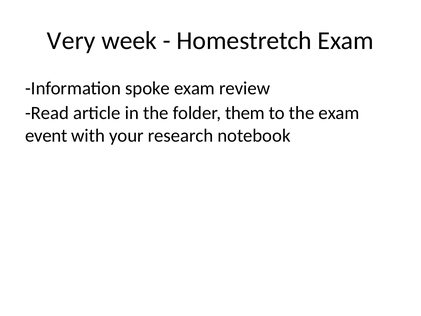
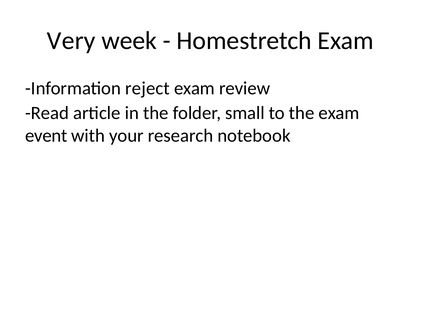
spoke: spoke -> reject
them: them -> small
